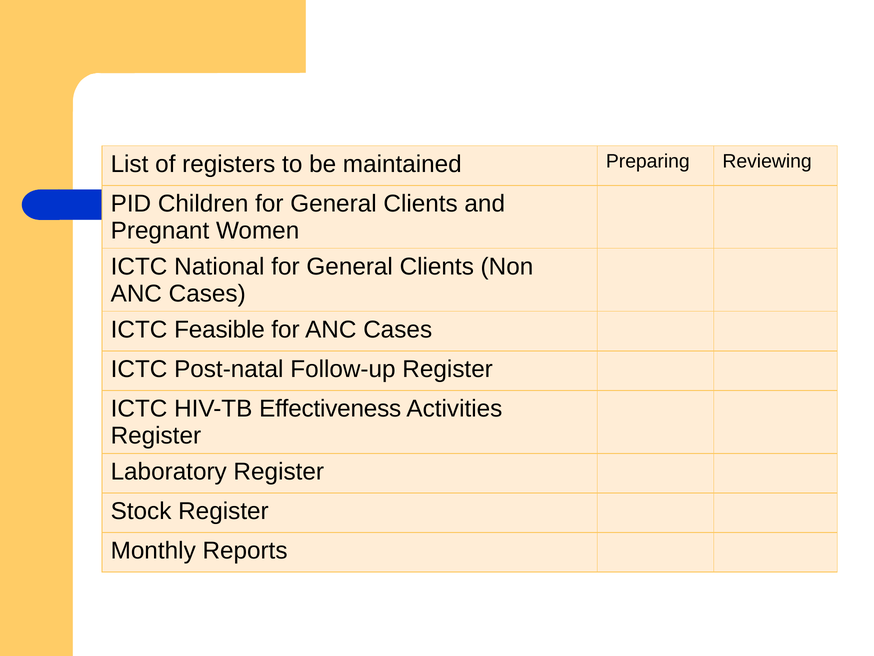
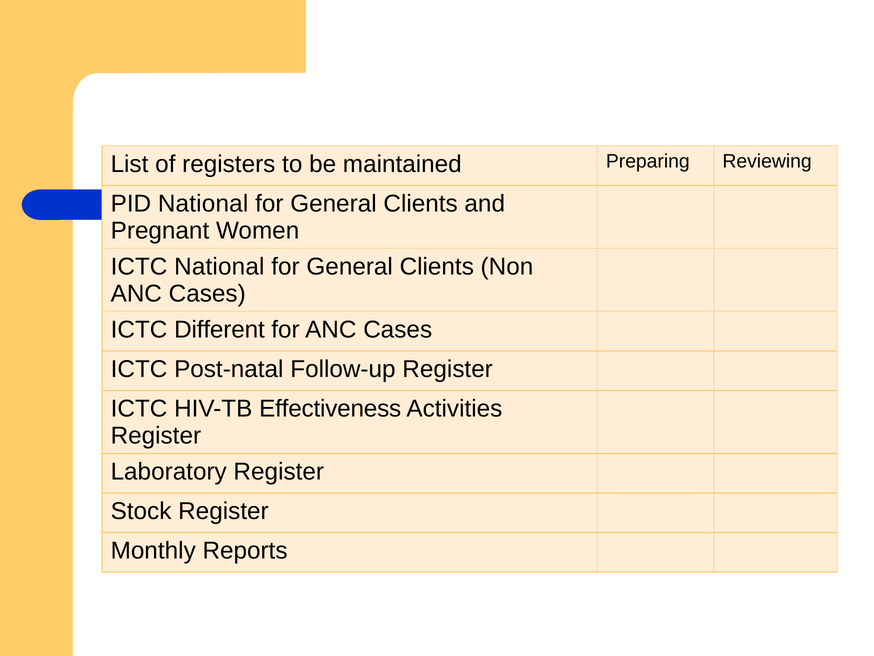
PID Children: Children -> National
Feasible: Feasible -> Different
